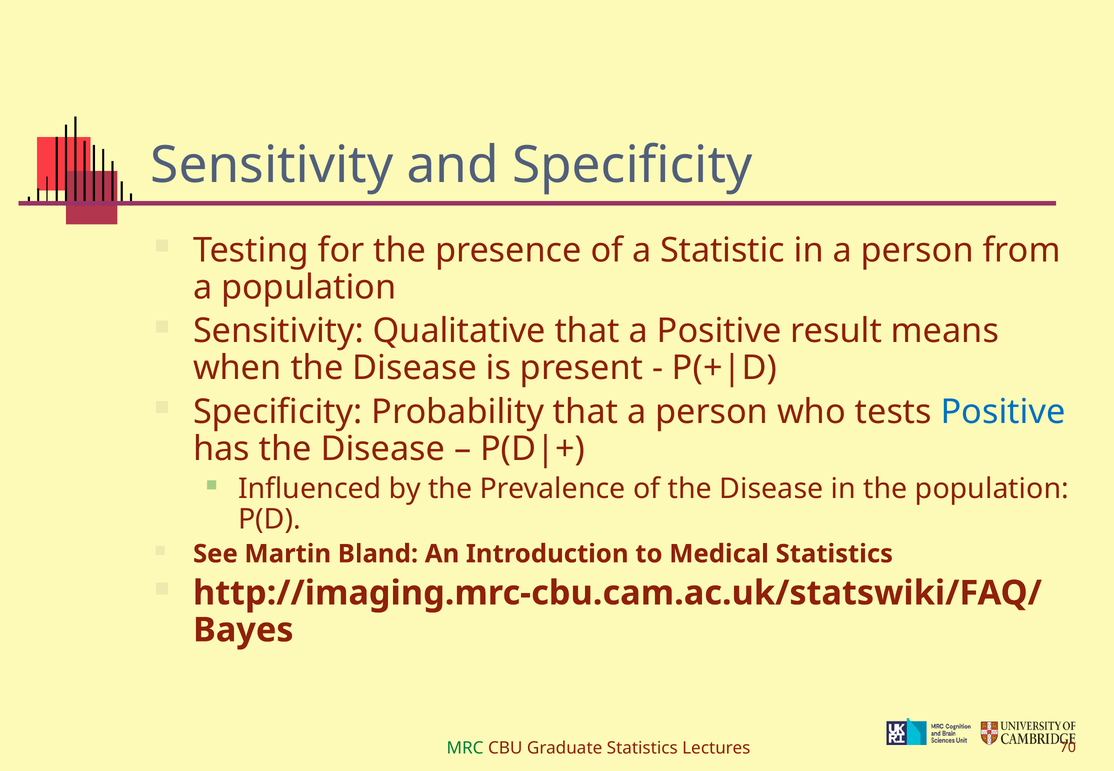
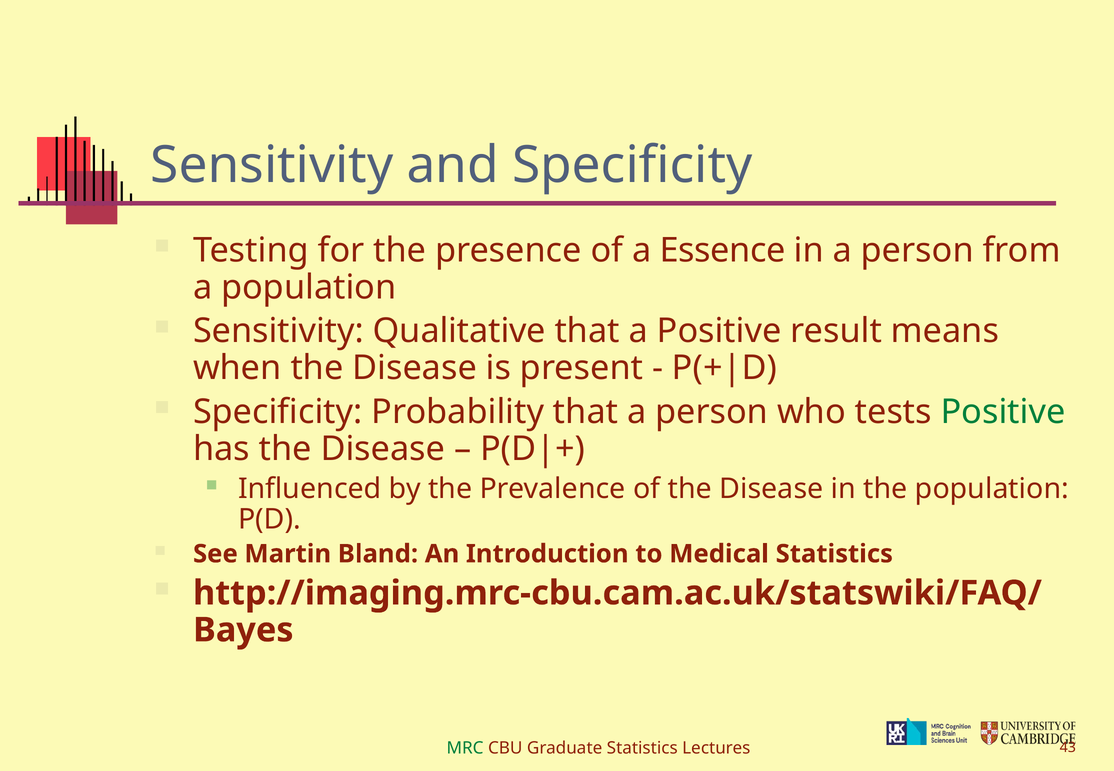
Statistic: Statistic -> Essence
Positive at (1003, 412) colour: blue -> green
70: 70 -> 43
